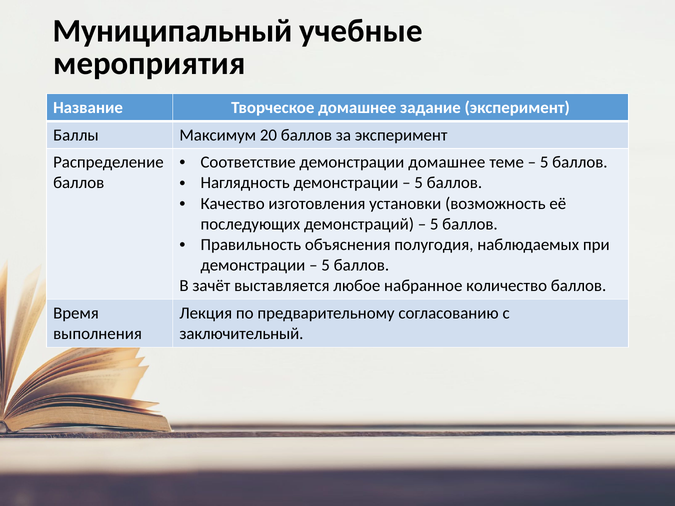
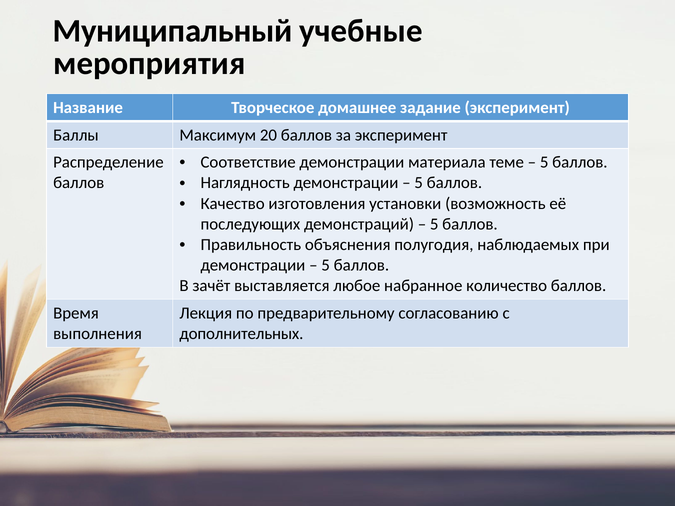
демонстрации домашнее: домашнее -> материала
заключительный: заключительный -> дополнительных
